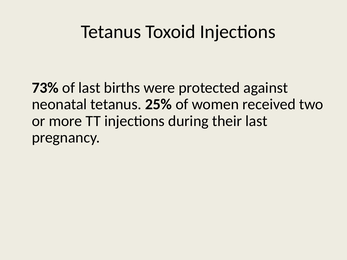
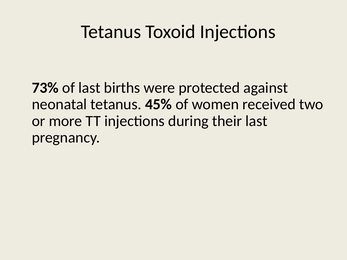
25%: 25% -> 45%
